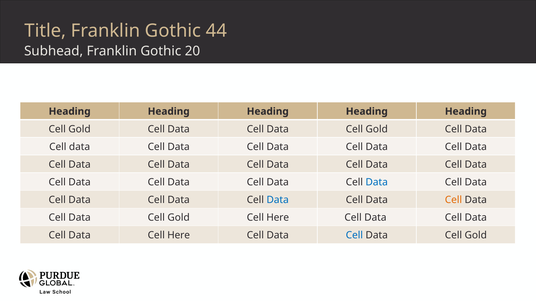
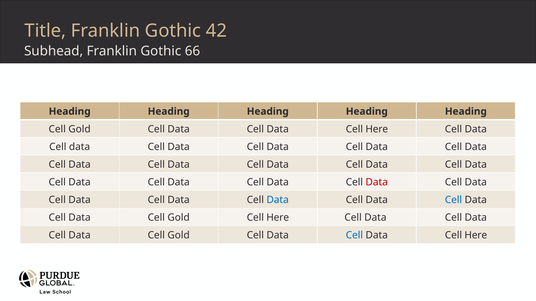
44: 44 -> 42
20: 20 -> 66
Gold at (377, 129): Gold -> Here
Data at (377, 182) colour: blue -> red
Cell at (453, 200) colour: orange -> blue
Here at (179, 236): Here -> Gold
Gold at (476, 236): Gold -> Here
